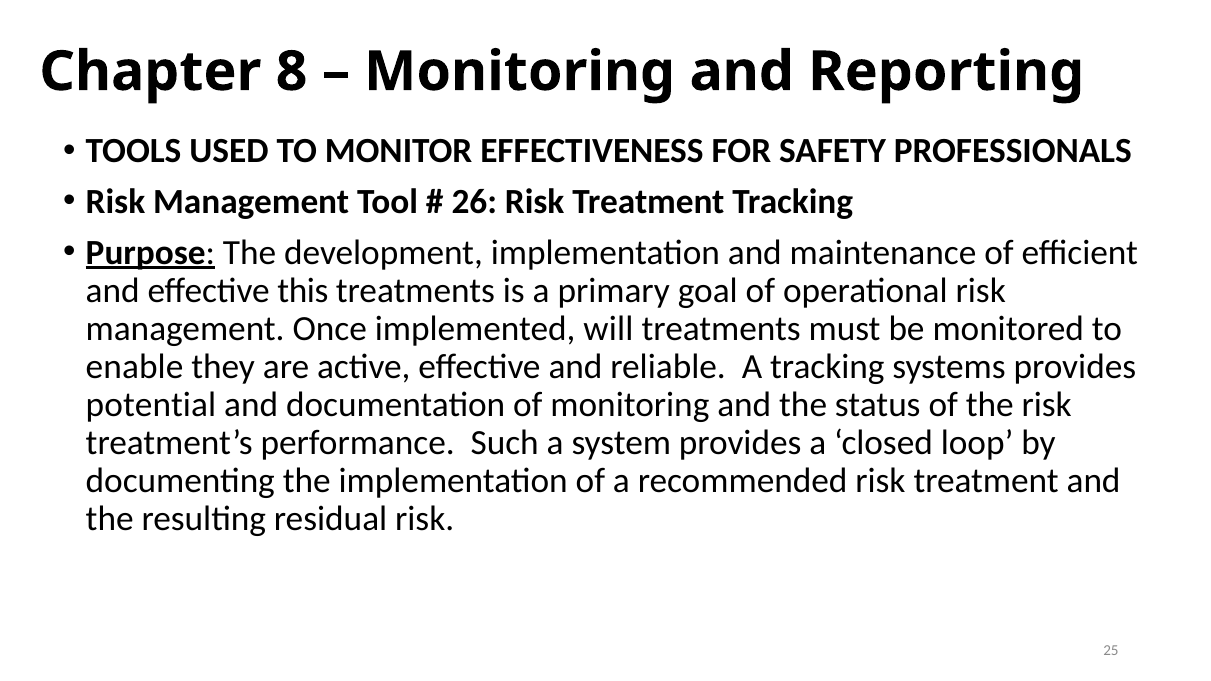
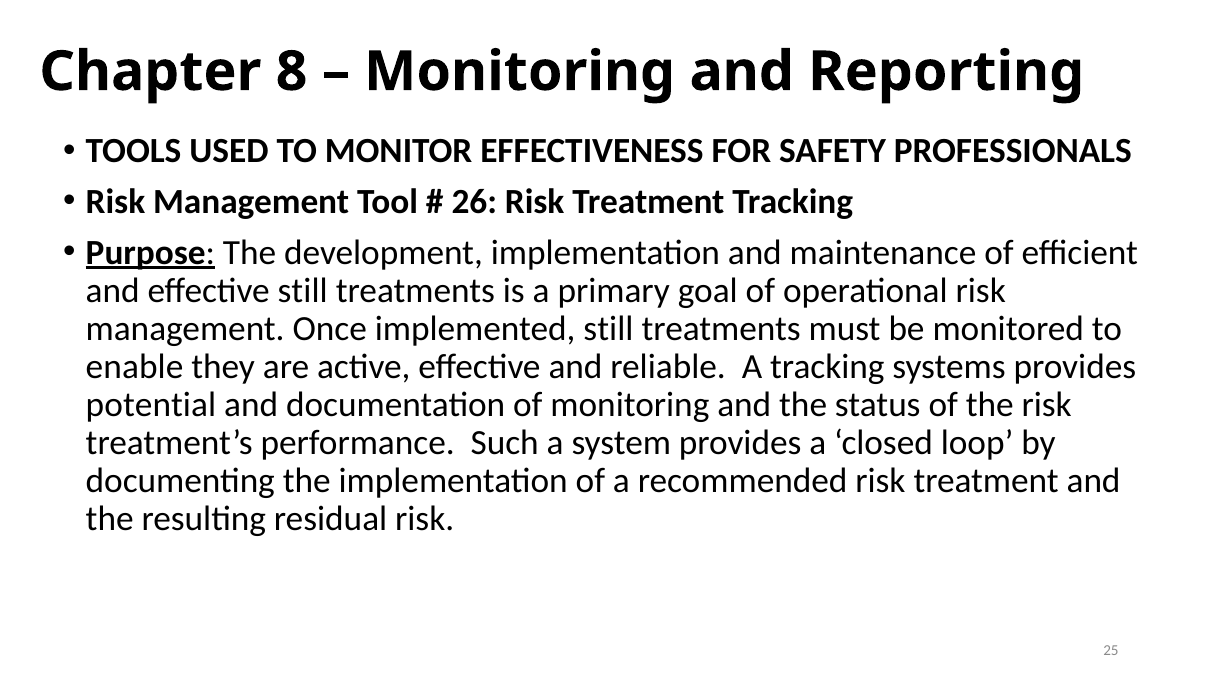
effective this: this -> still
implemented will: will -> still
